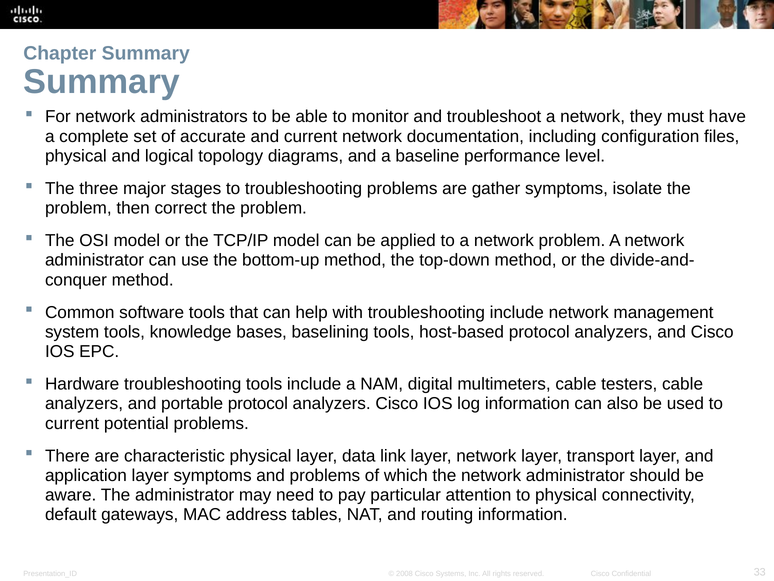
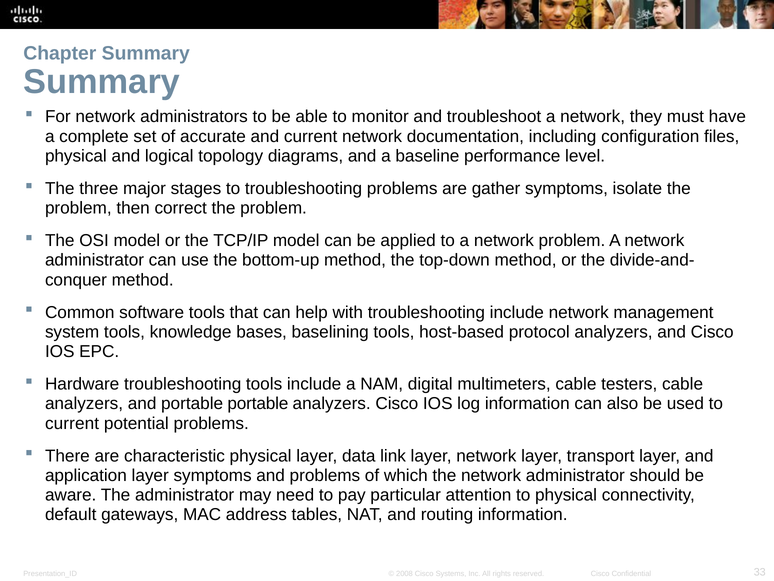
portable protocol: protocol -> portable
